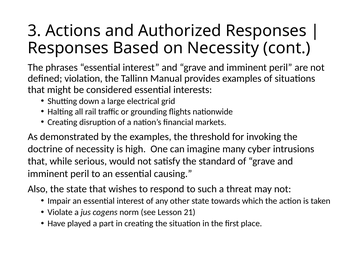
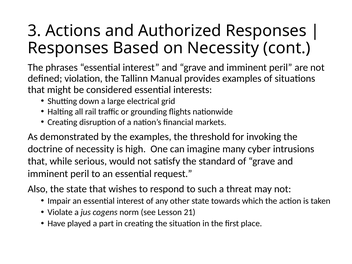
causing: causing -> request
